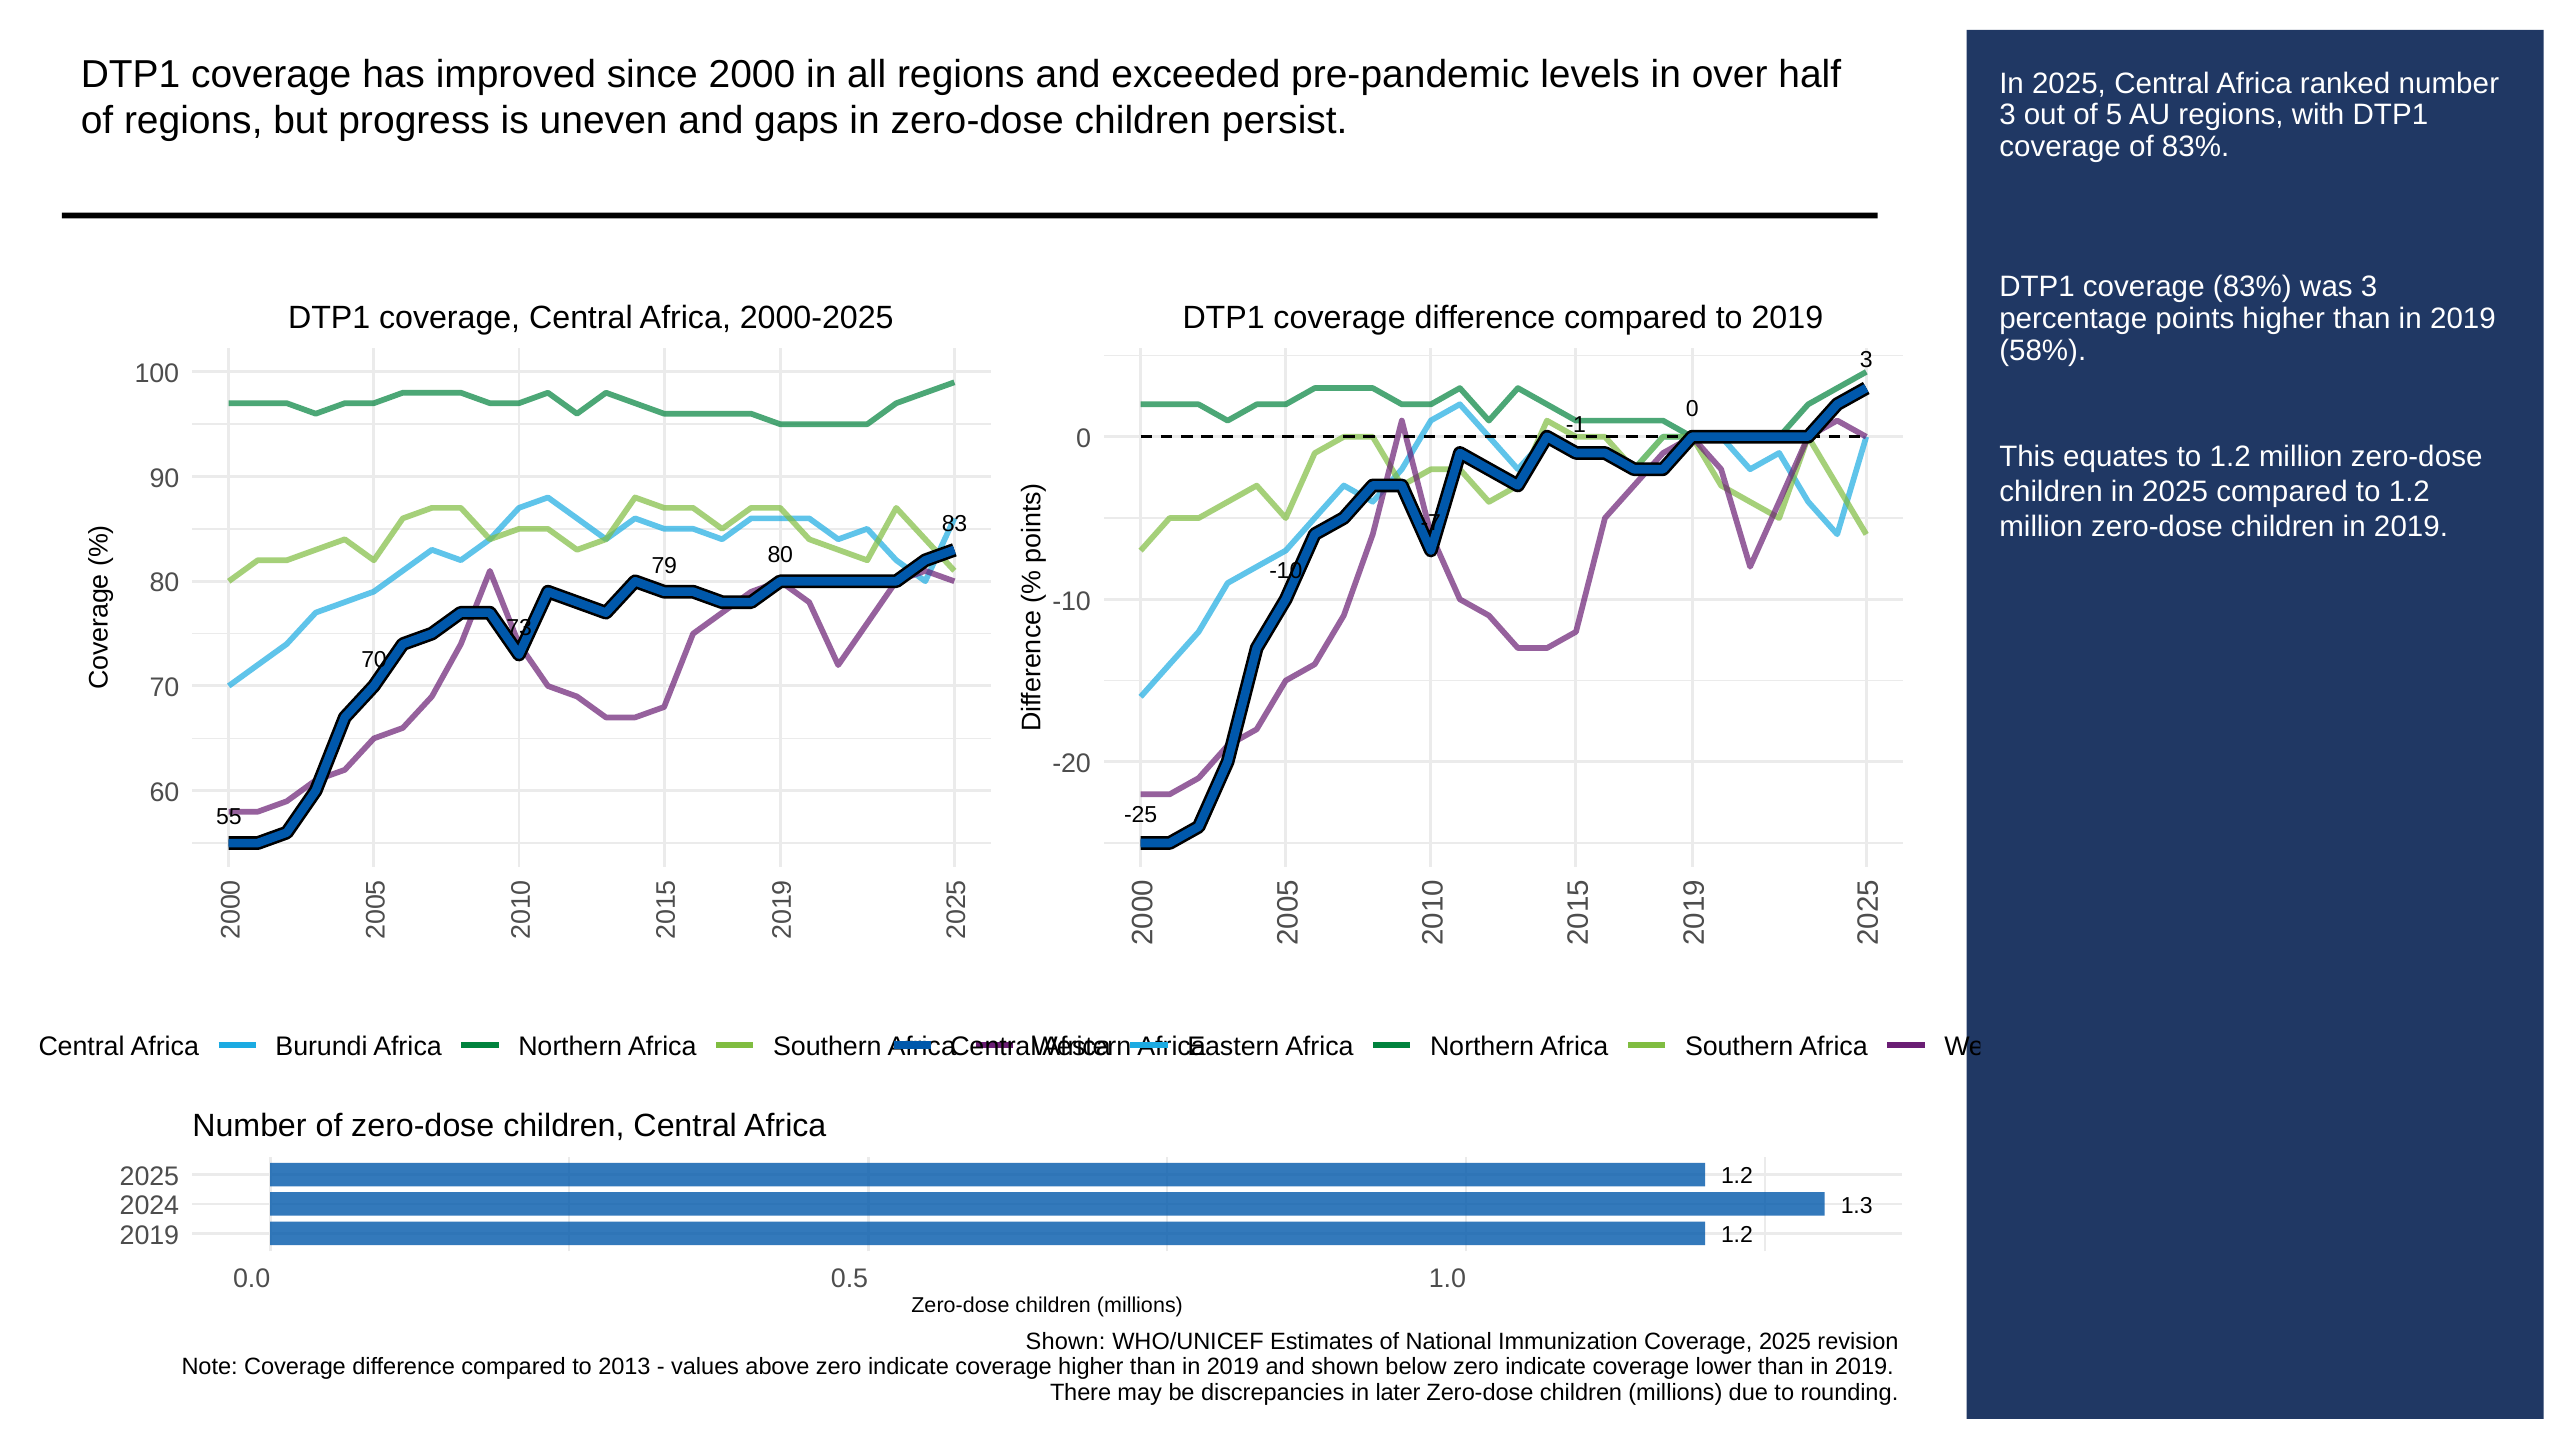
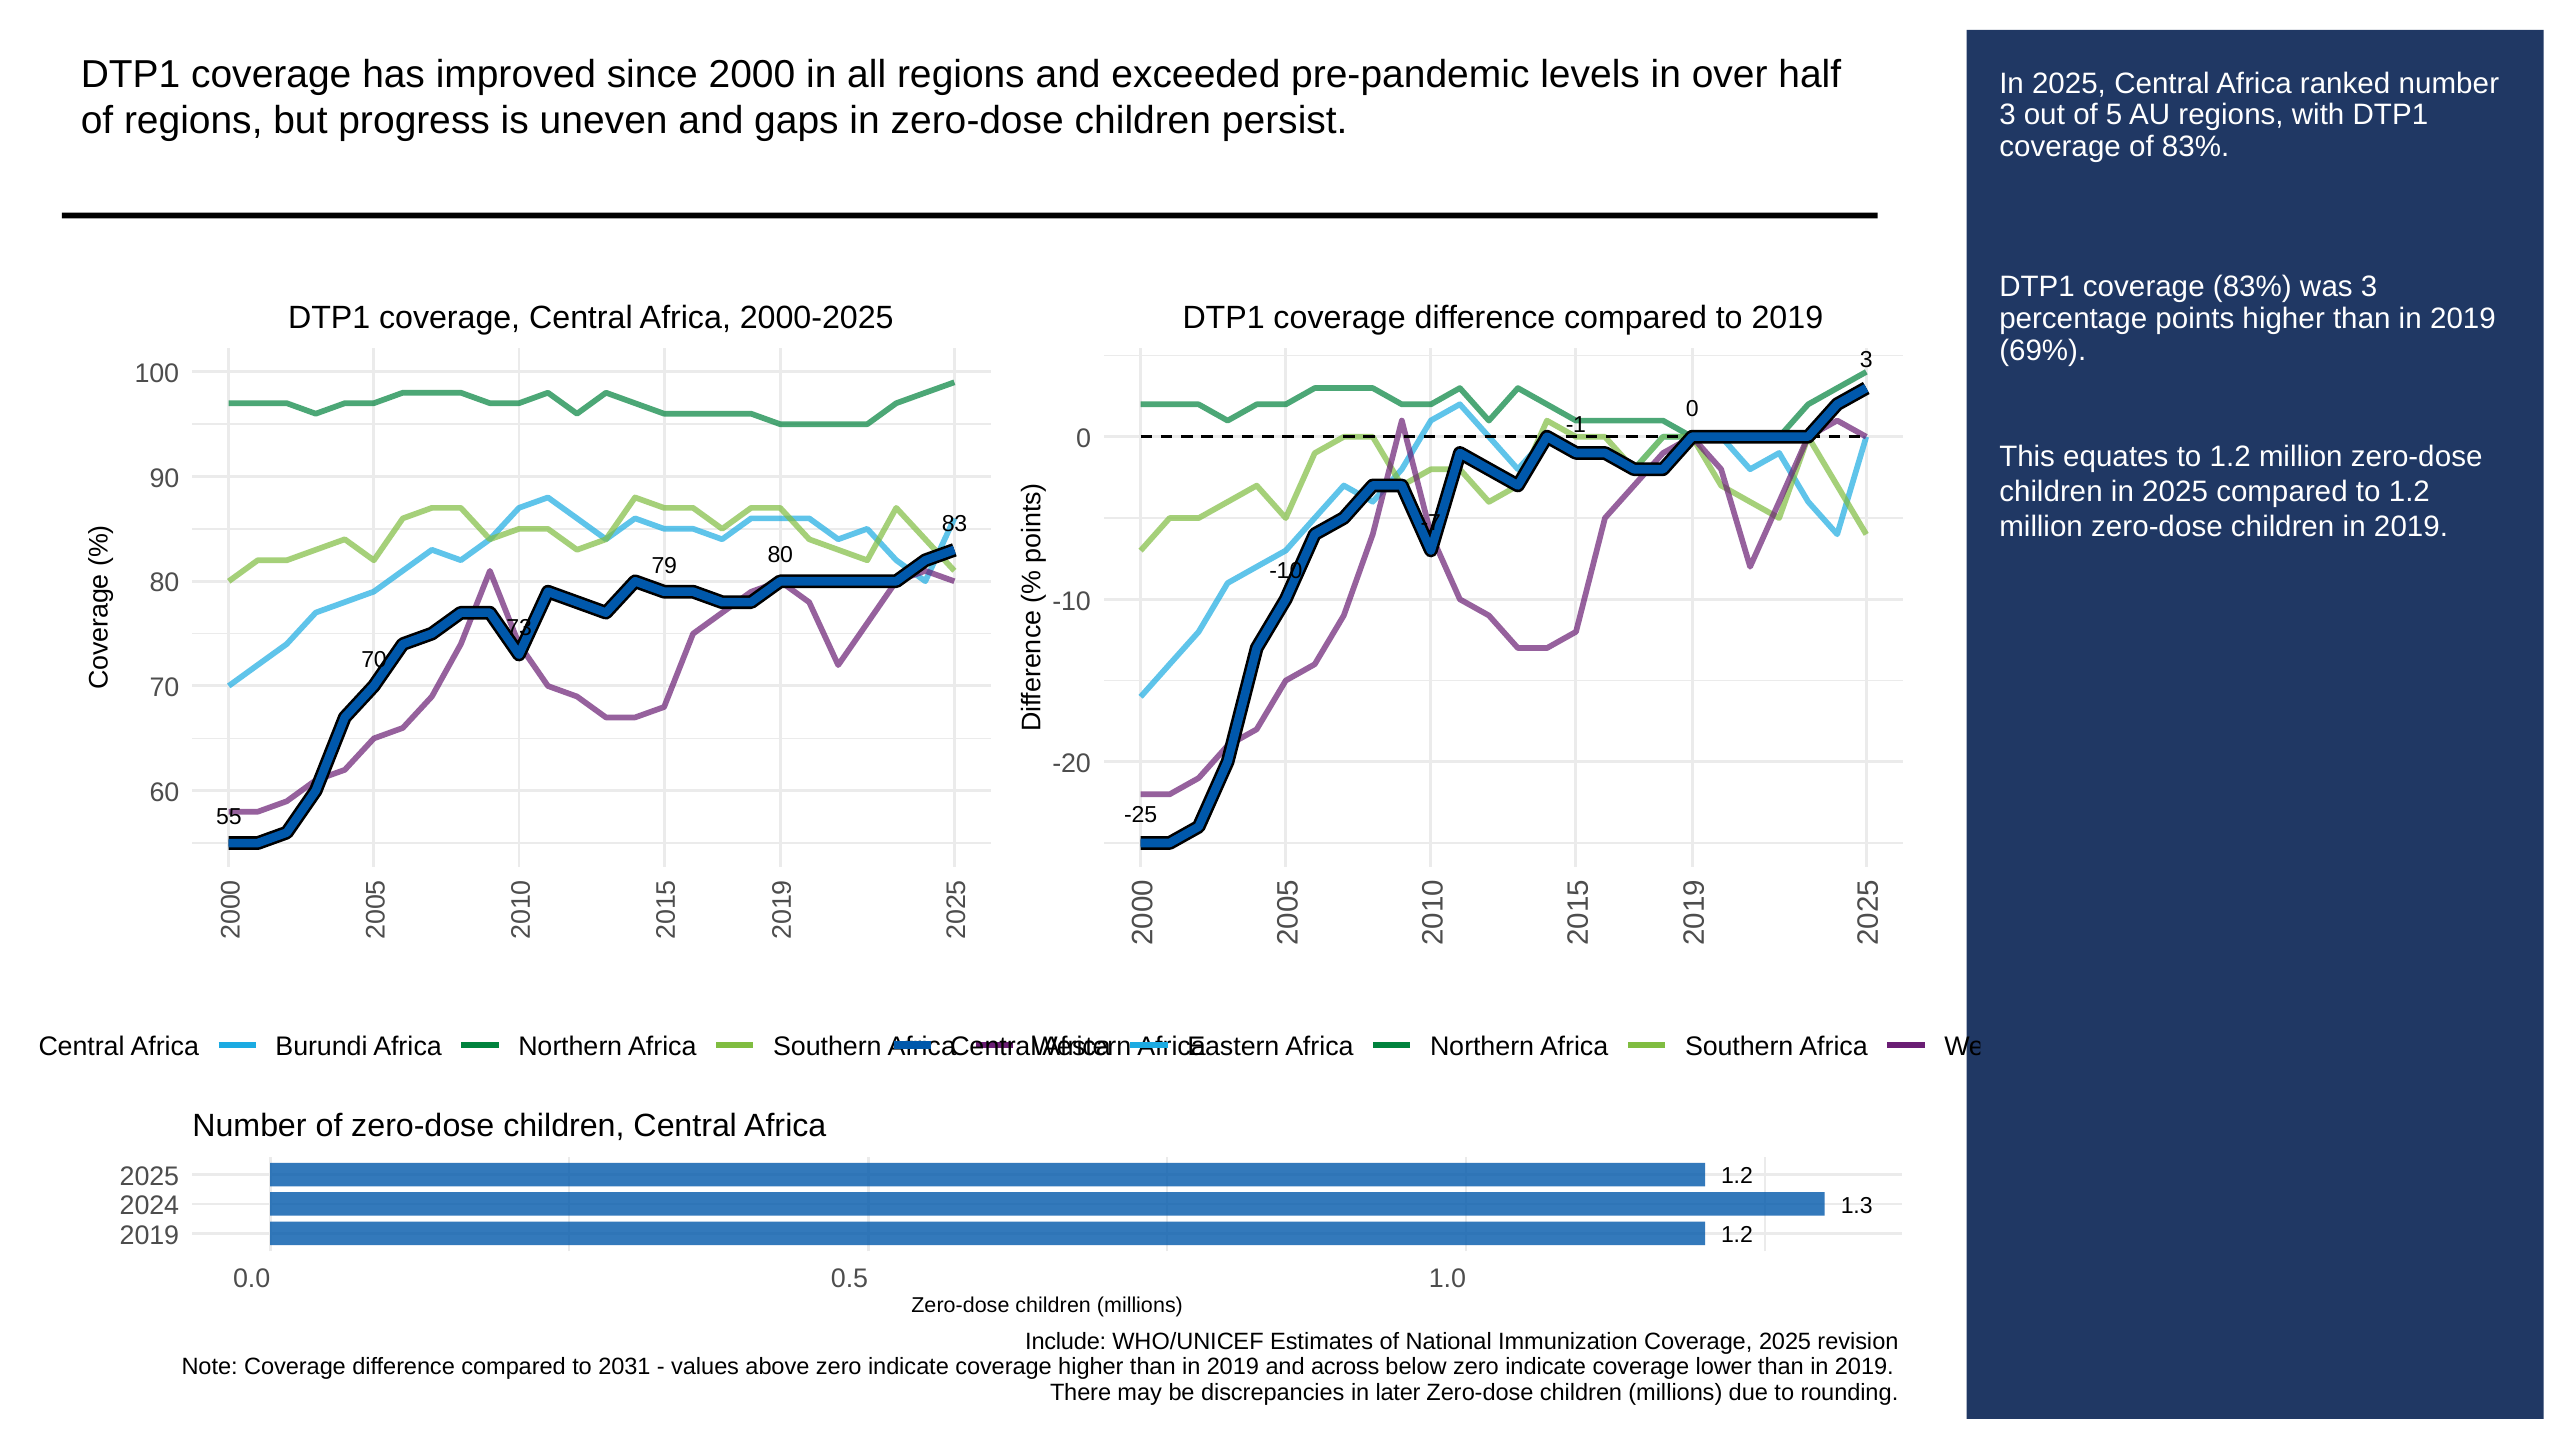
58%: 58% -> 69%
Shown at (1065, 1341): Shown -> Include
2013: 2013 -> 2031
and shown: shown -> across
